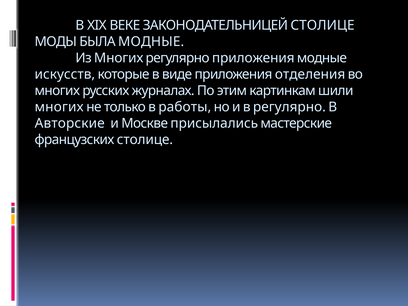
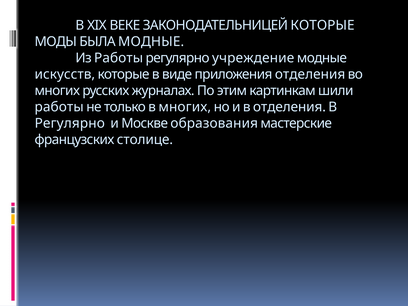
ЗАКОНОДАТЕЛЬНИЦЕЙ СТОЛИЦЕ: СТОЛИЦЕ -> КОТОРЫЕ
Из Многих: Многих -> Работы
регулярно приложения: приложения -> учреждение
многих at (59, 107): многих -> работы
в работы: работы -> многих
в регулярно: регулярно -> отделения
Авторские at (70, 123): Авторские -> Регулярно
присылались: присылались -> образования
